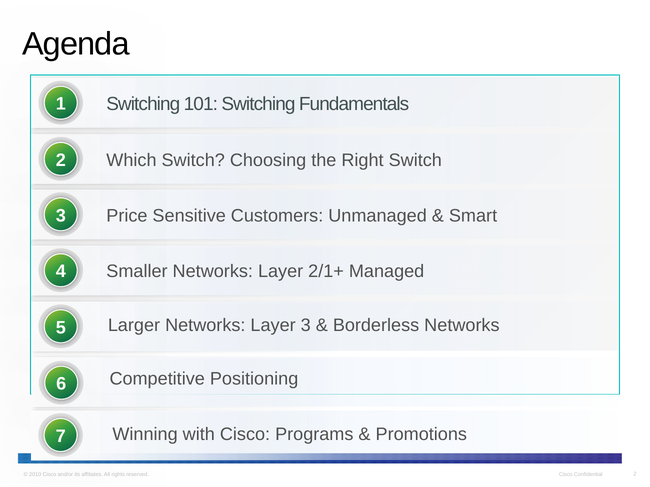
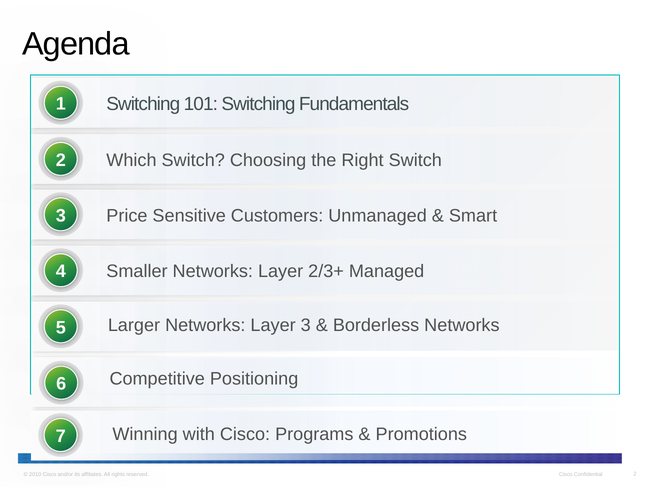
2/1+: 2/1+ -> 2/3+
